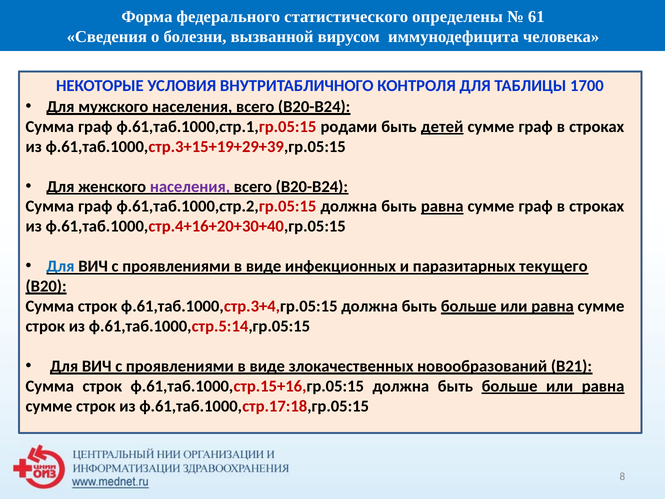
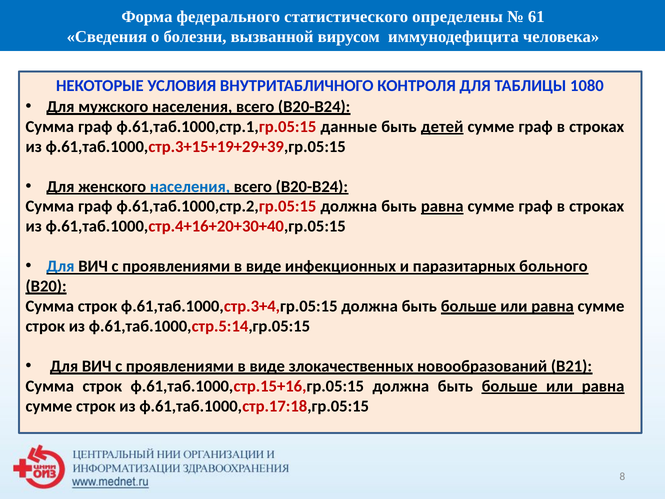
1700: 1700 -> 1080
родами: родами -> данные
населения at (190, 186) colour: purple -> blue
текущего: текущего -> больного
